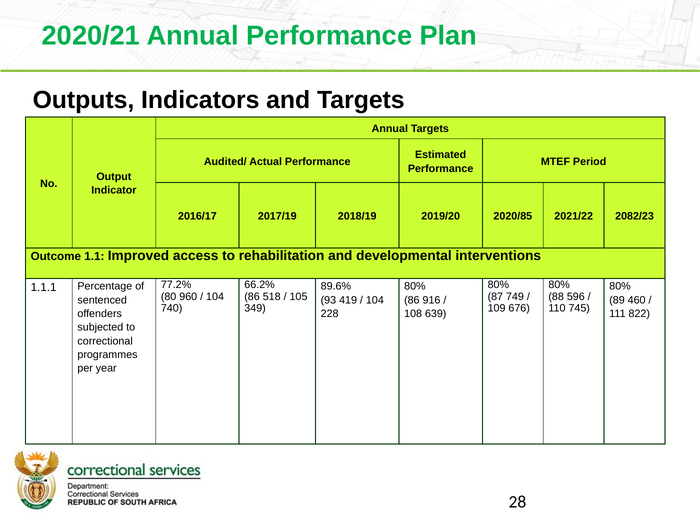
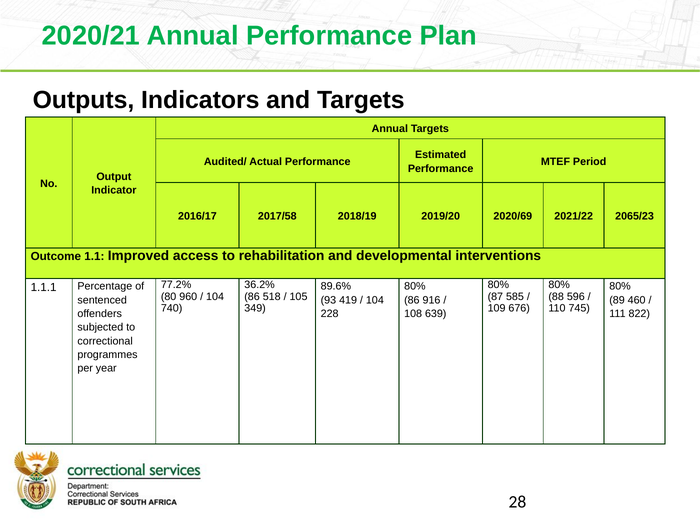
2017/19: 2017/19 -> 2017/58
2020/85: 2020/85 -> 2020/69
2082/23: 2082/23 -> 2065/23
66.2%: 66.2% -> 36.2%
749: 749 -> 585
